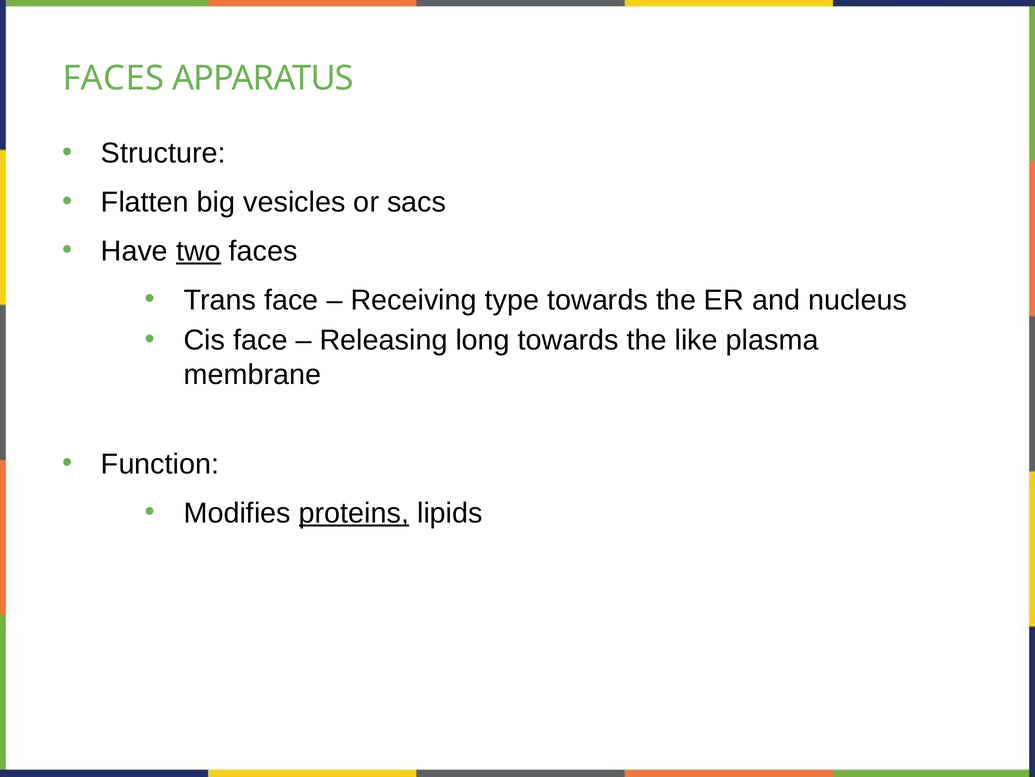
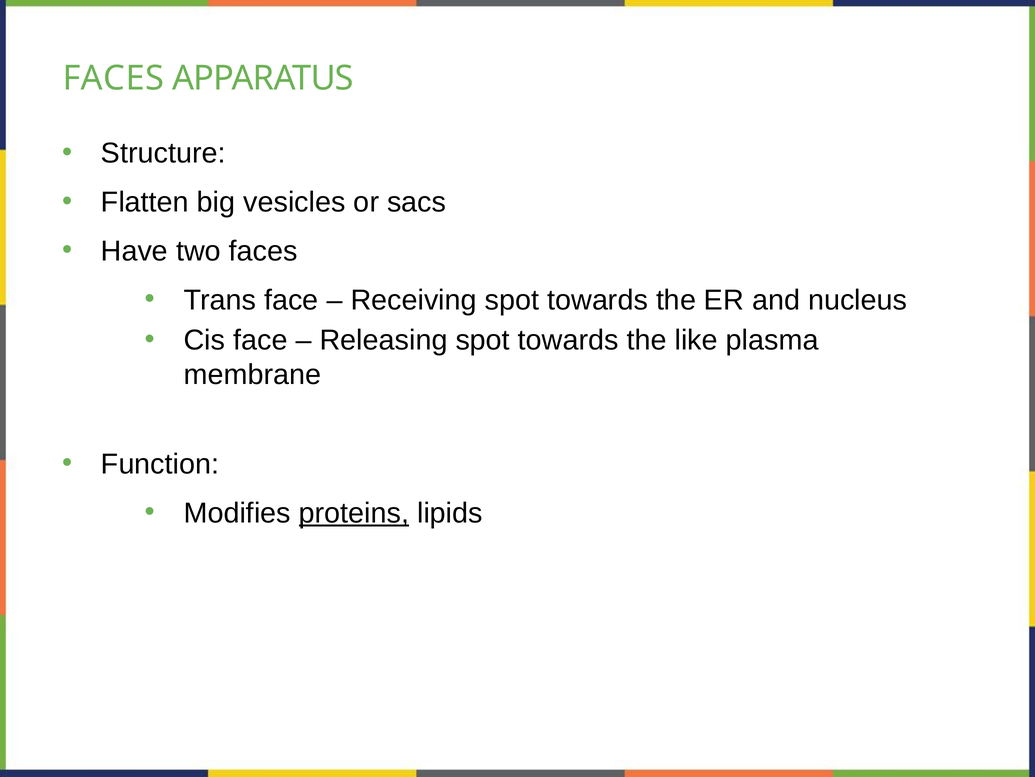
two underline: present -> none
Receiving type: type -> spot
Releasing long: long -> spot
